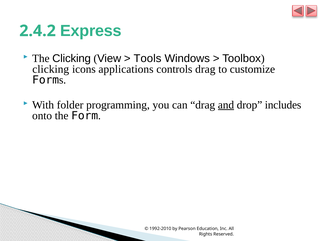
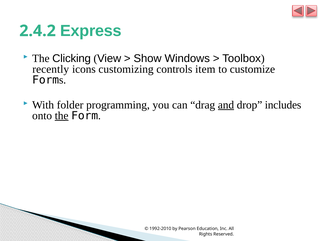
Tools: Tools -> Show
clicking at (51, 69): clicking -> recently
applications: applications -> customizing
controls drag: drag -> item
the at (62, 116) underline: none -> present
